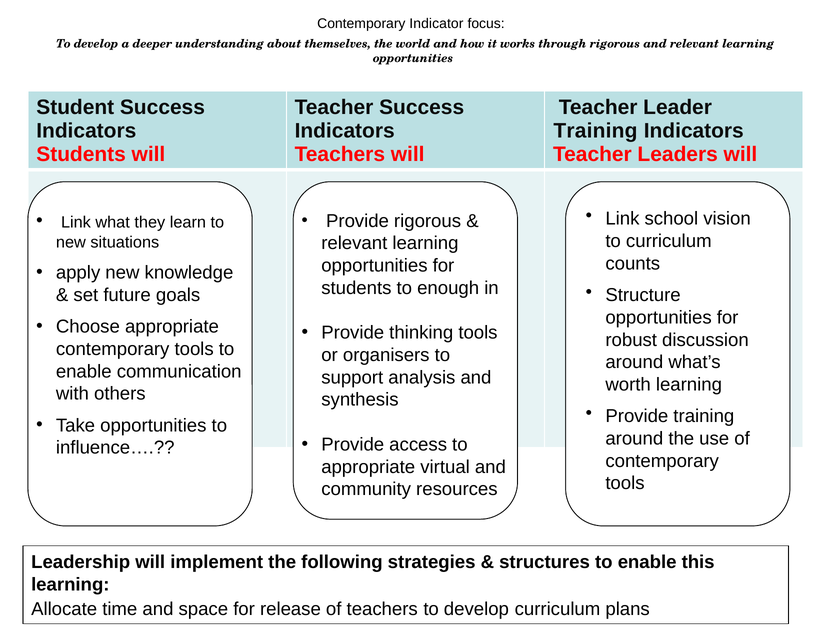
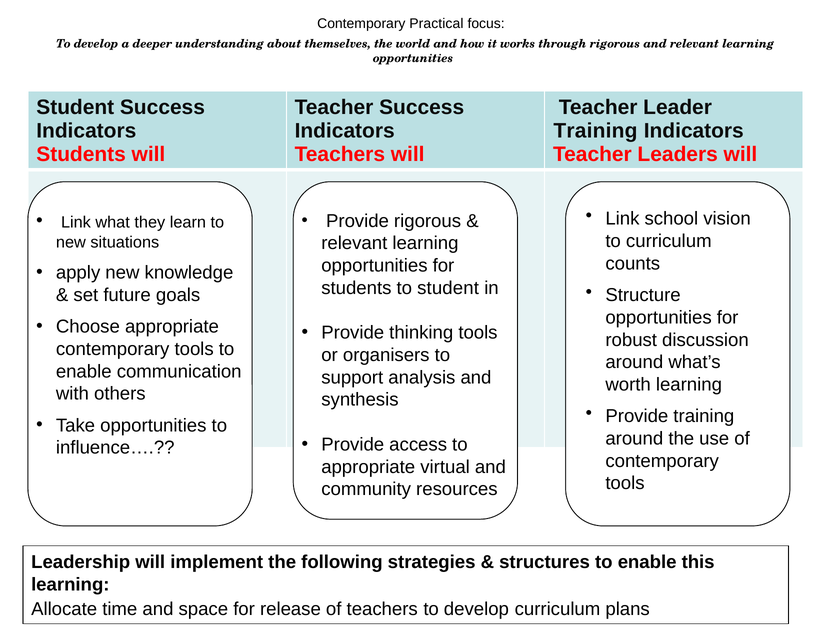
Indicator: Indicator -> Practical
to enough: enough -> student
